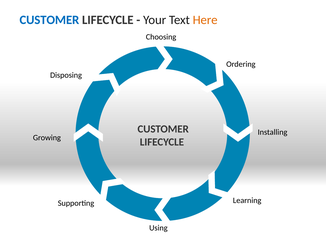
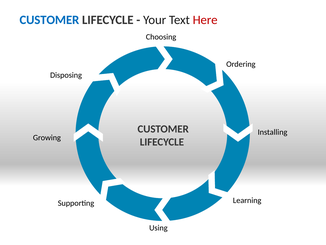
Here colour: orange -> red
